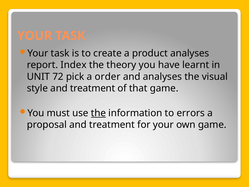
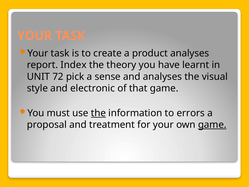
order: order -> sense
style and treatment: treatment -> electronic
game at (212, 125) underline: none -> present
